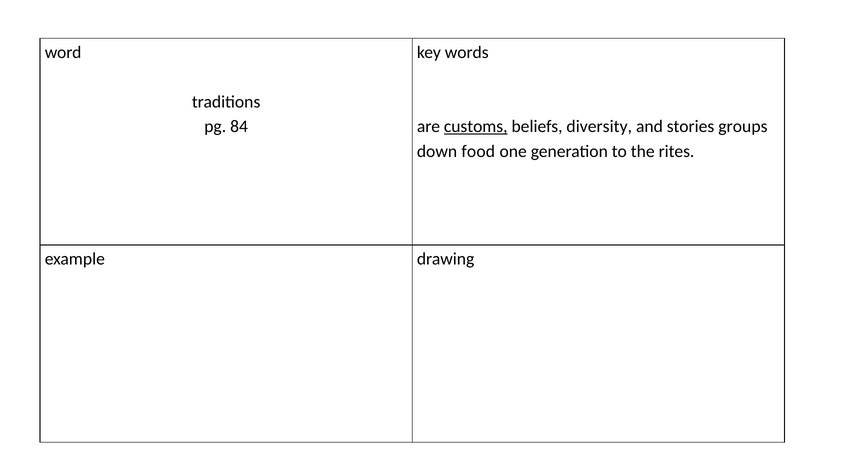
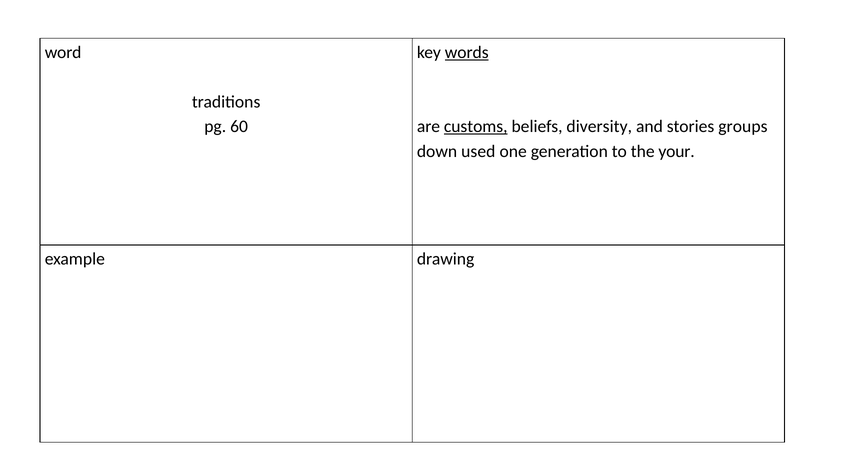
words underline: none -> present
84: 84 -> 60
food: food -> used
rites: rites -> your
